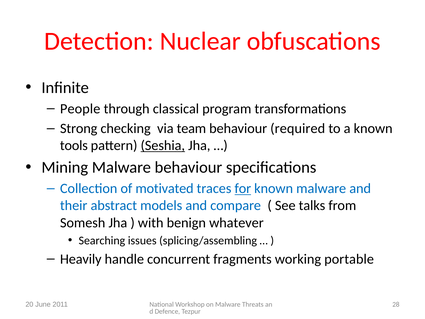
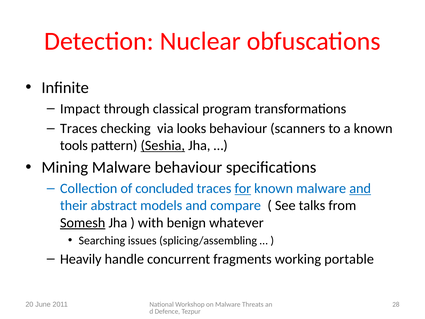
People: People -> Impact
Strong at (79, 128): Strong -> Traces
team: team -> looks
required: required -> scanners
motivated: motivated -> concluded
and at (360, 188) underline: none -> present
Somesh underline: none -> present
